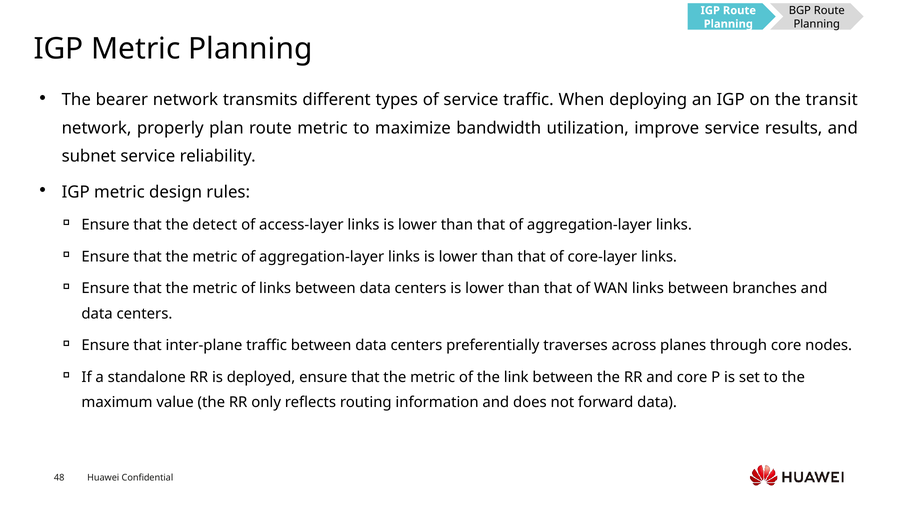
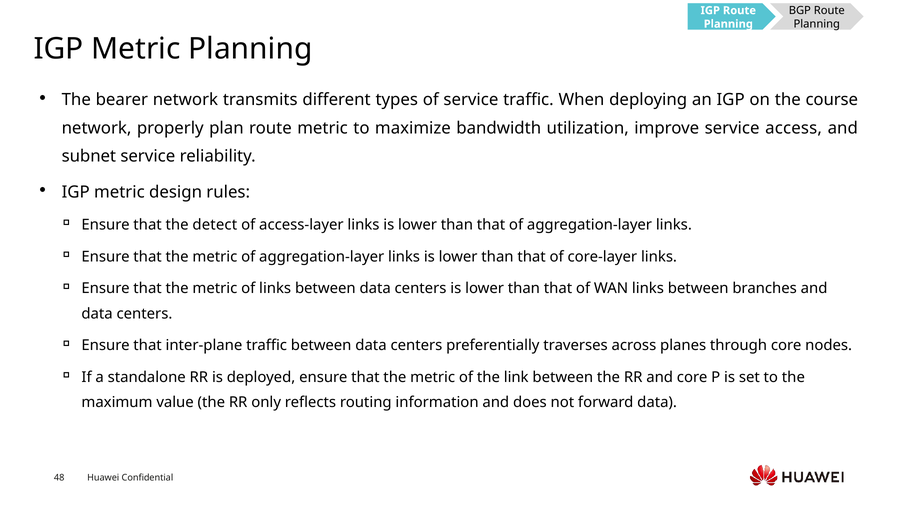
transit: transit -> course
results: results -> access
